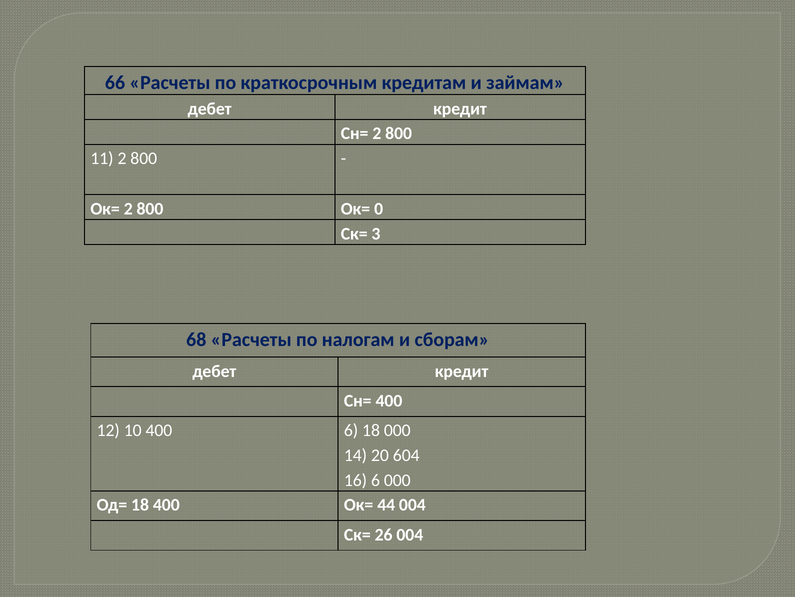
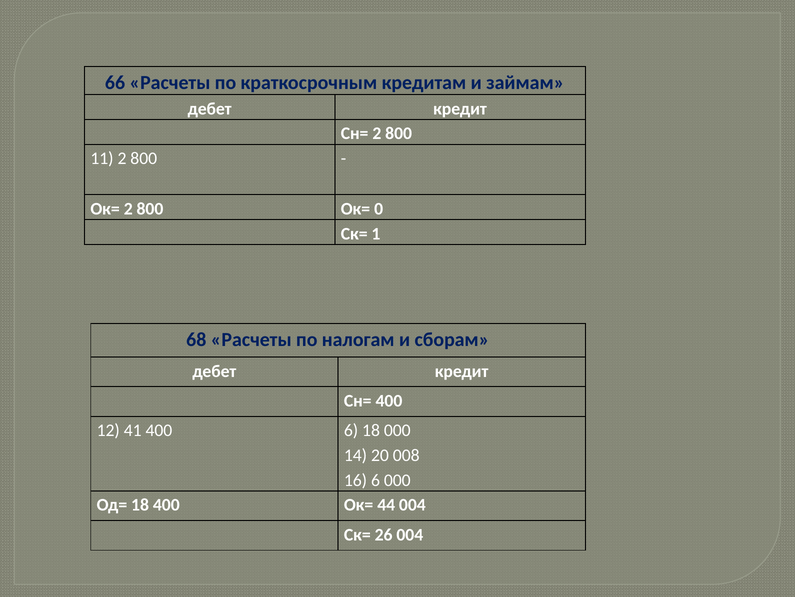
3: 3 -> 1
10: 10 -> 41
604: 604 -> 008
